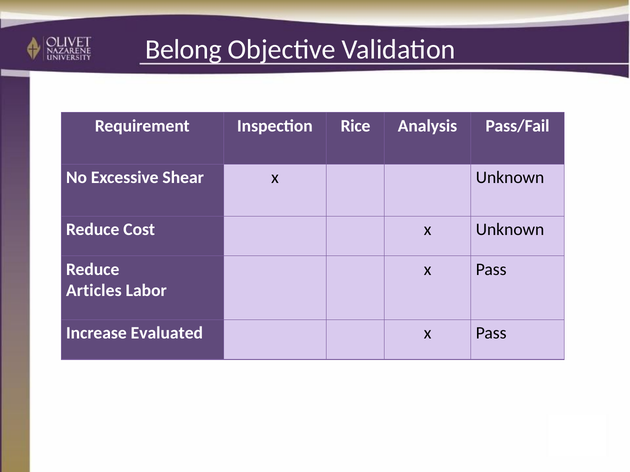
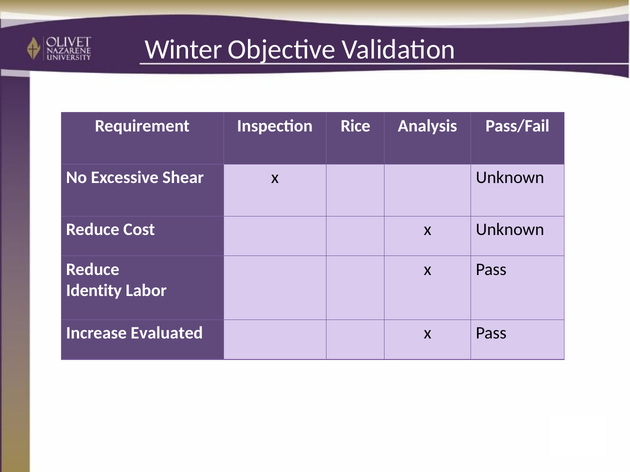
Belong: Belong -> Winter
Articles: Articles -> Identity
